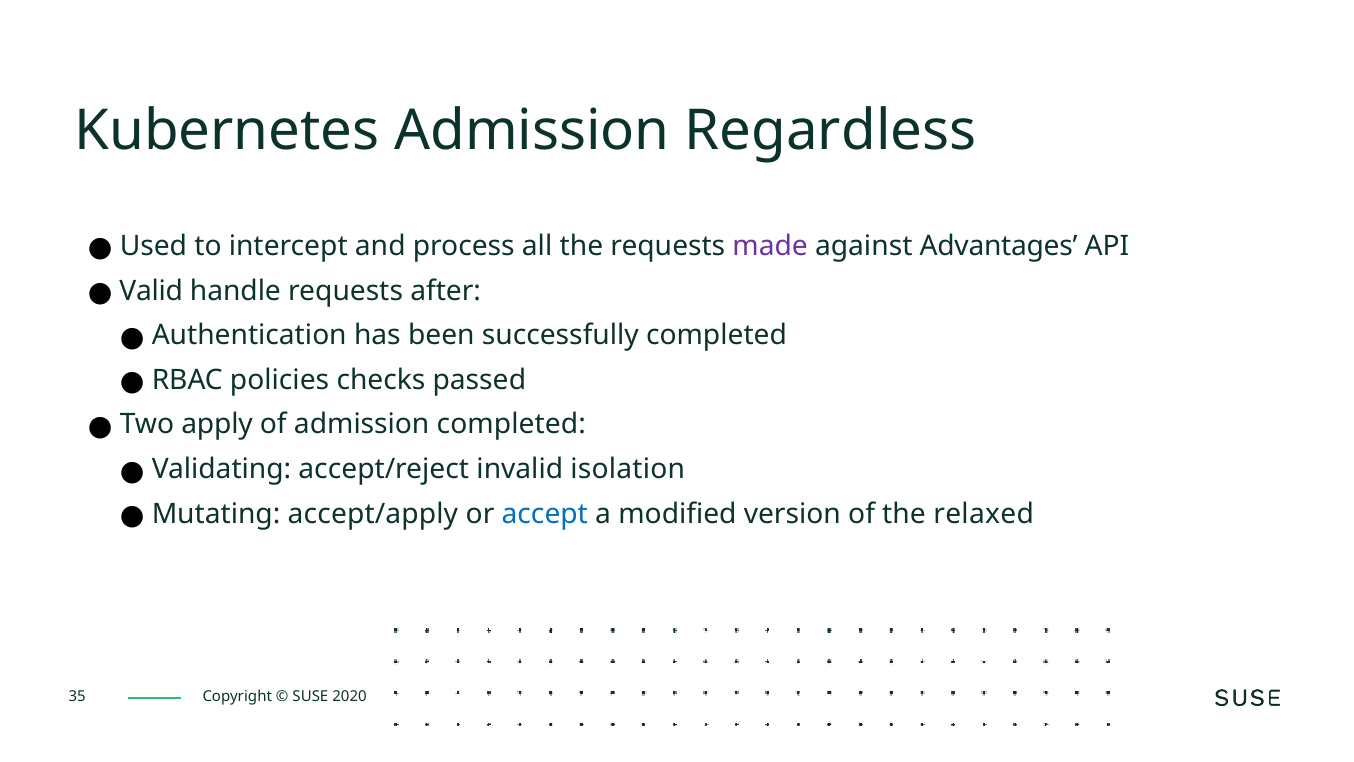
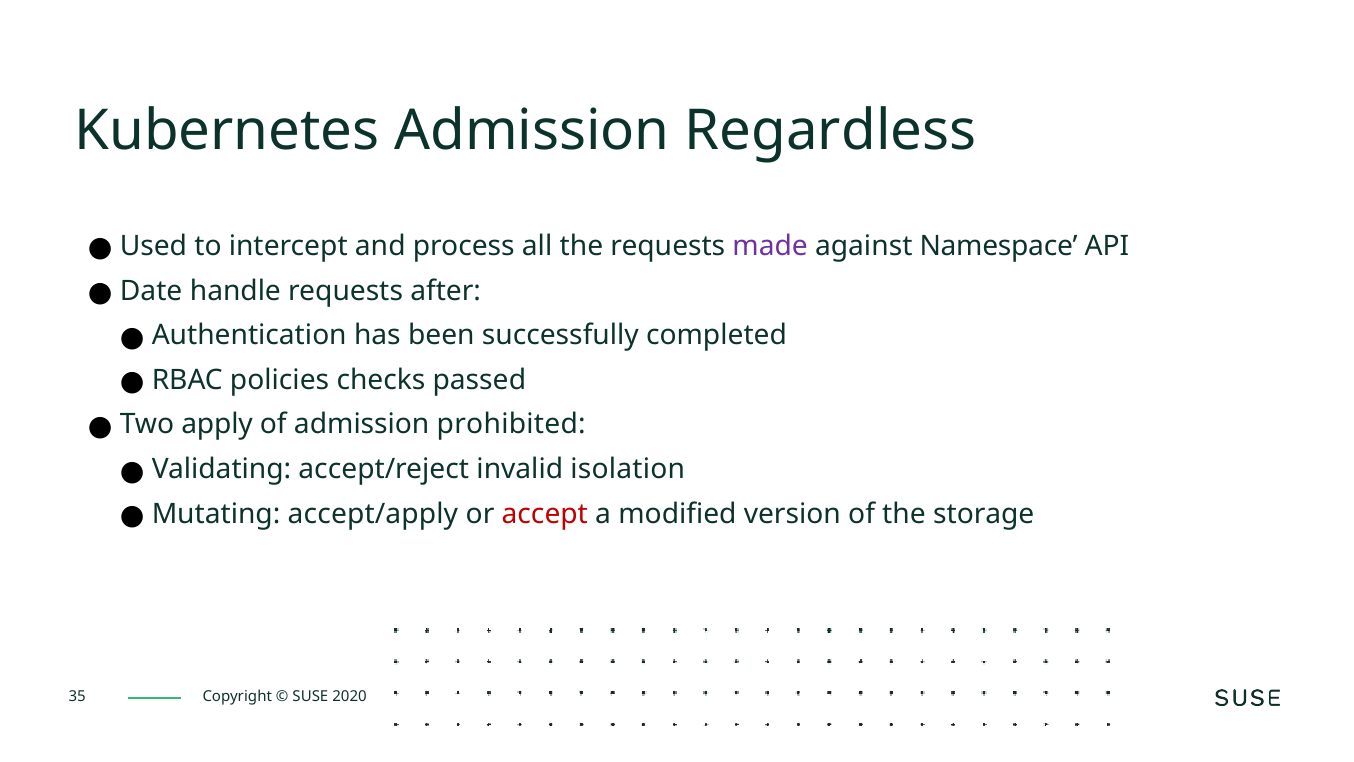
Advantages: Advantages -> Namespace
Valid: Valid -> Date
admission completed: completed -> prohibited
accept colour: blue -> red
relaxed: relaxed -> storage
